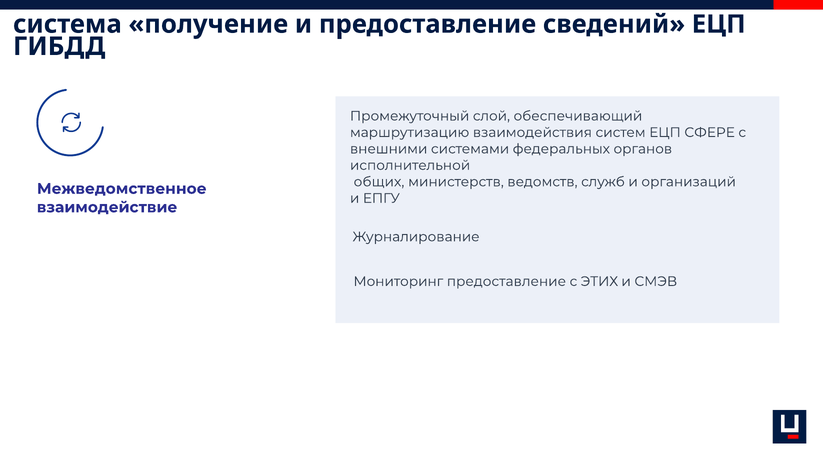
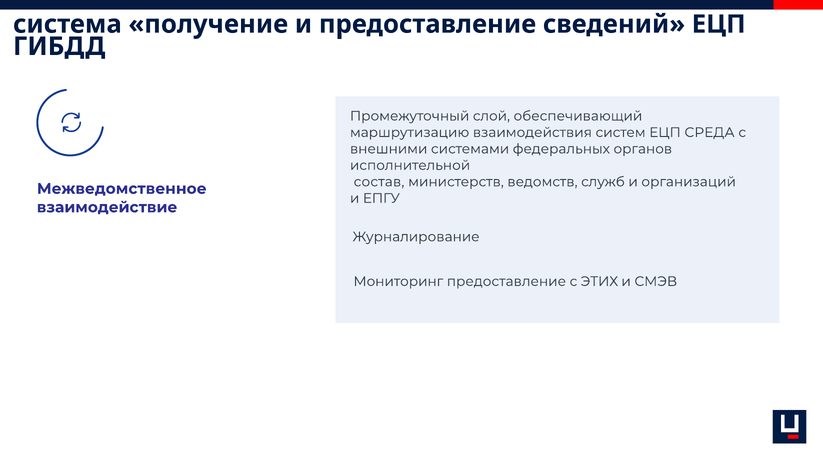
СФЕРЕ: СФЕРЕ -> СРЕДА
общих: общих -> состав
